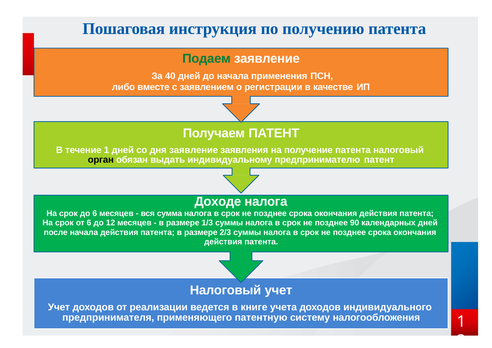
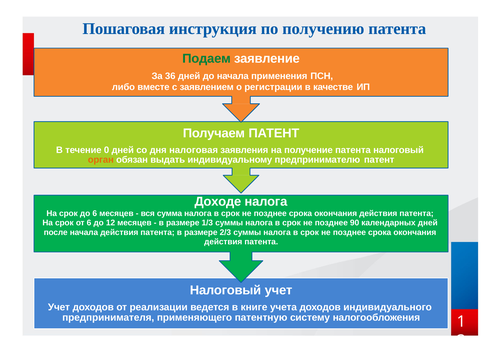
40: 40 -> 36
течение 1: 1 -> 0
дня заявление: заявление -> налоговая
орган colour: black -> orange
